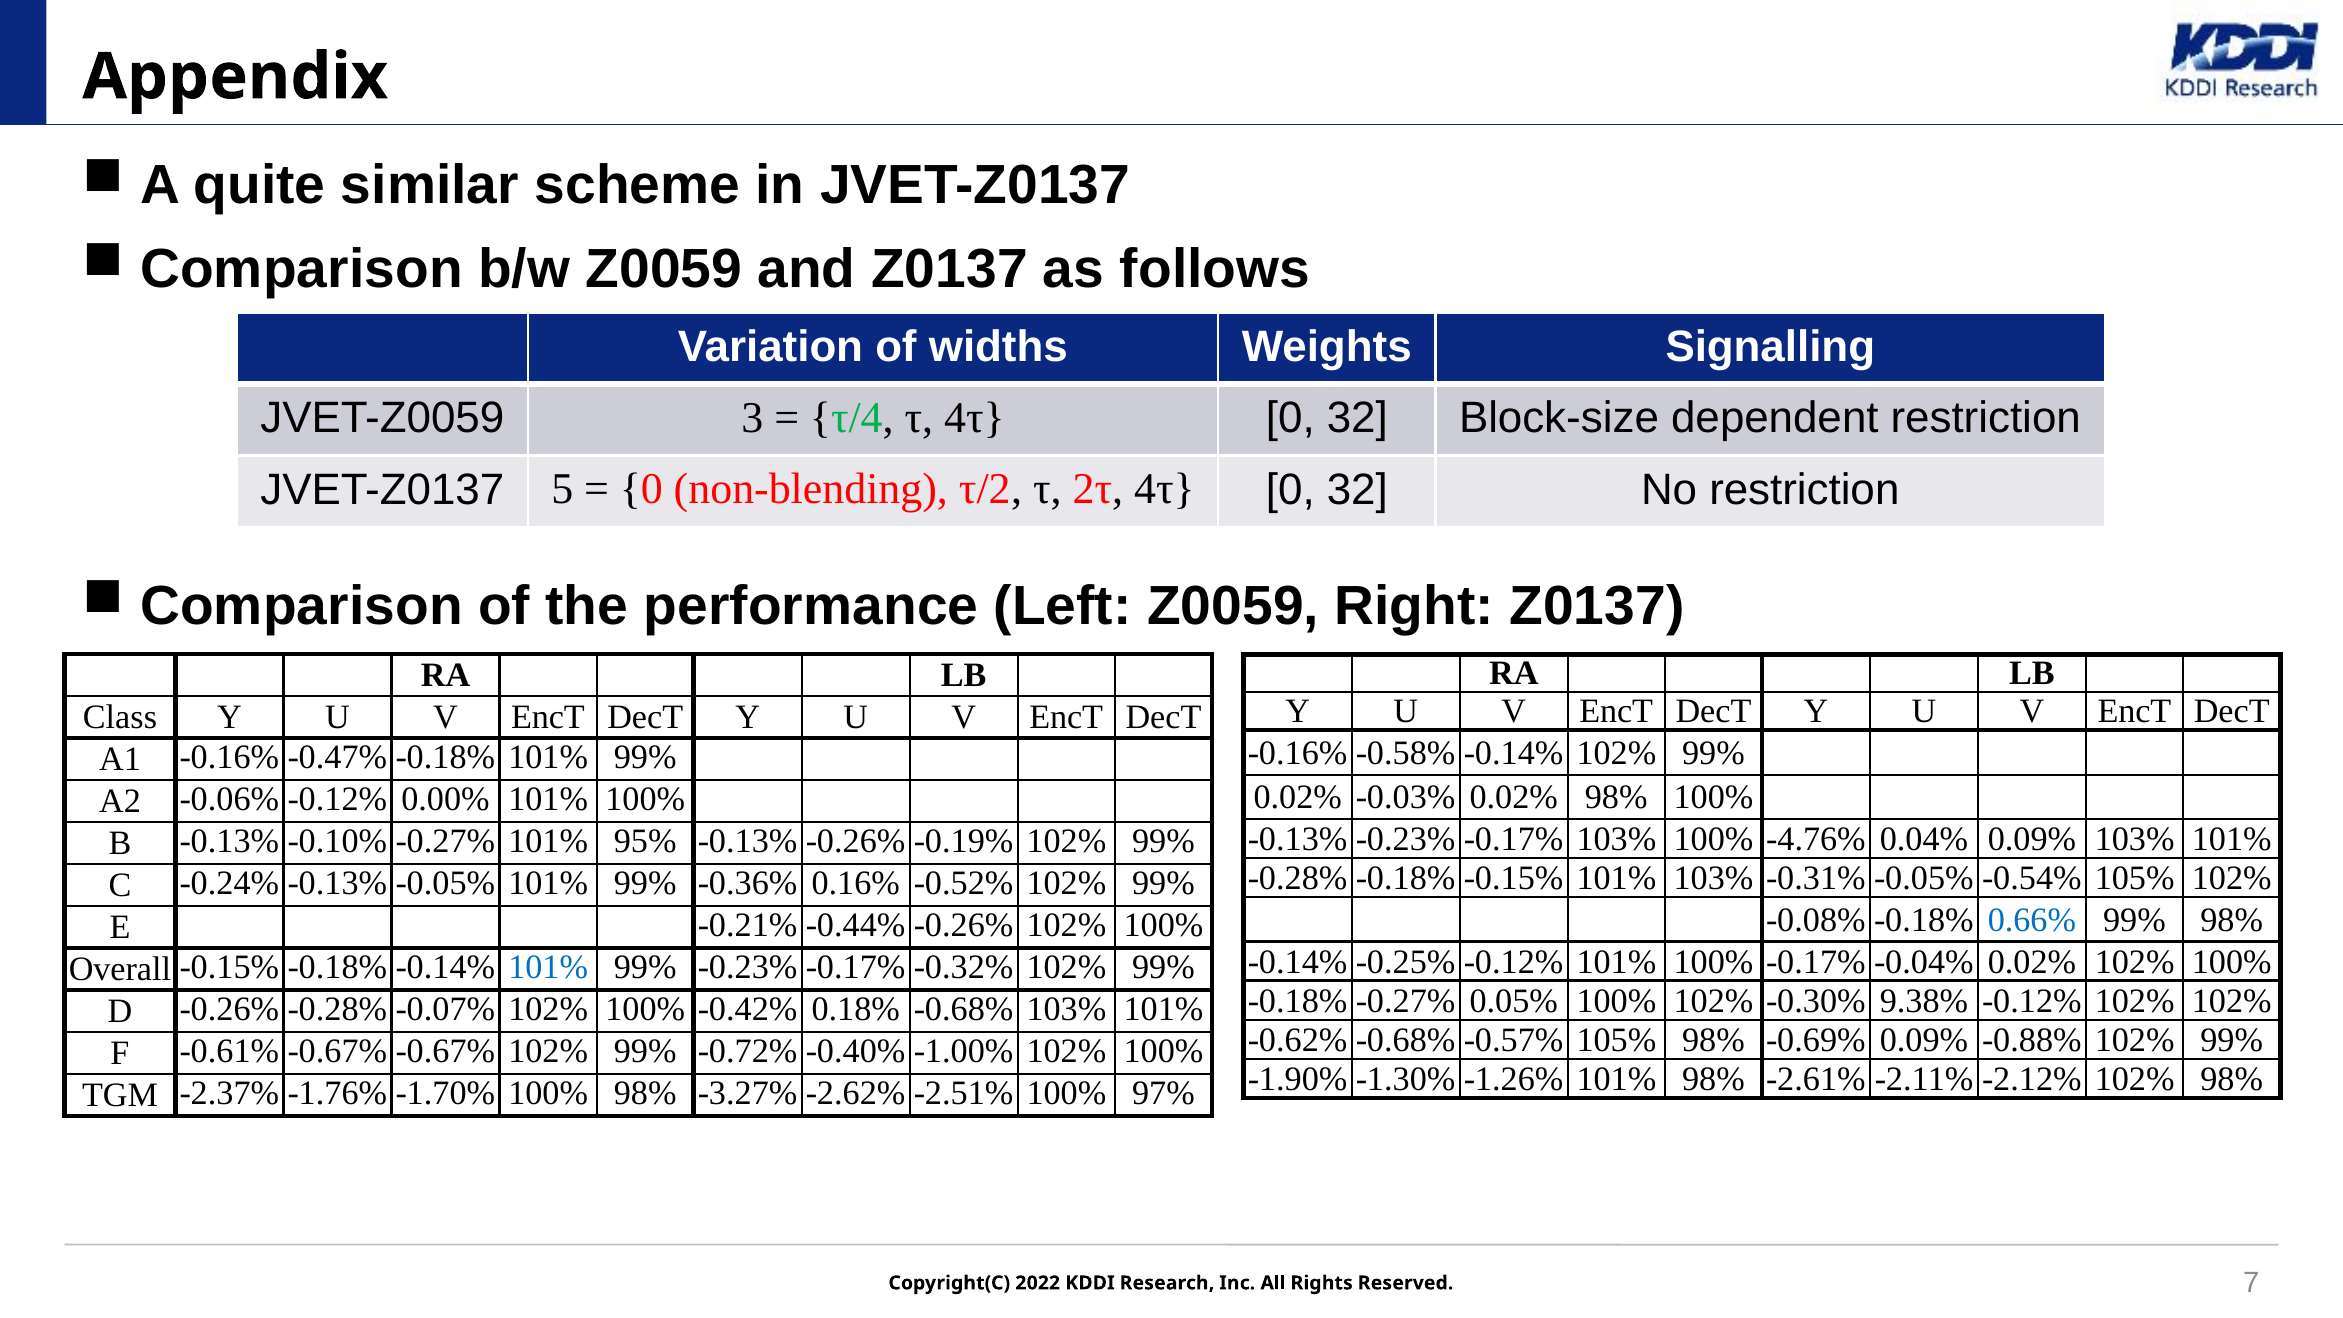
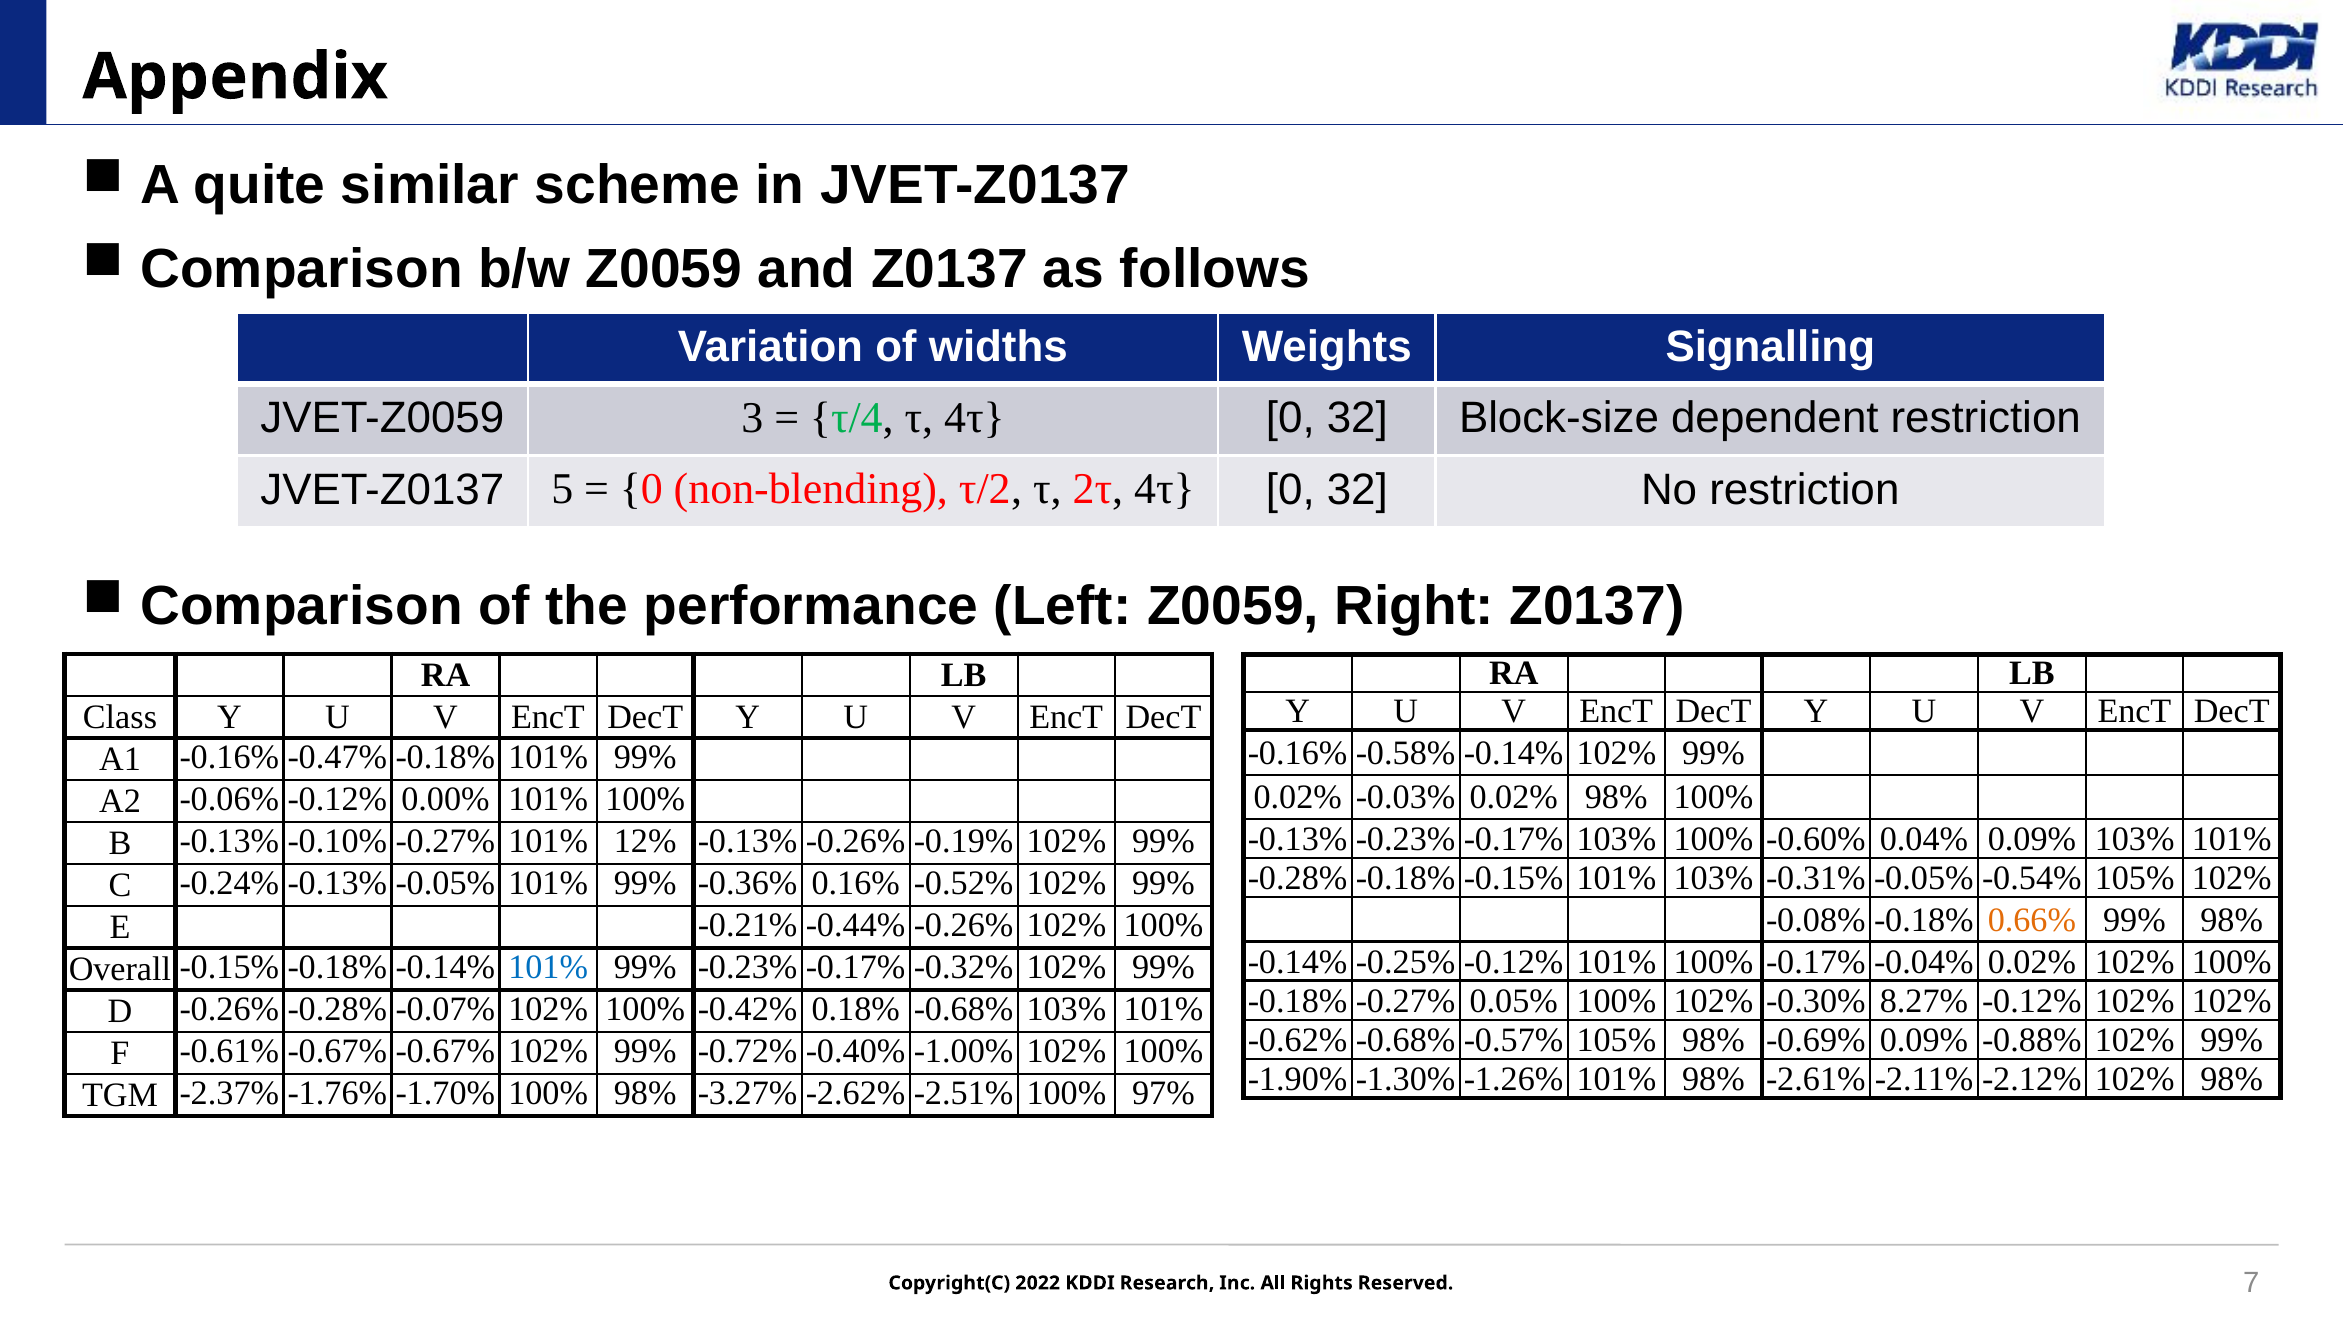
-4.76%: -4.76% -> -0.60%
95%: 95% -> 12%
0.66% colour: blue -> orange
9.38%: 9.38% -> 8.27%
